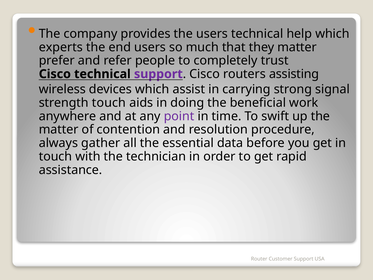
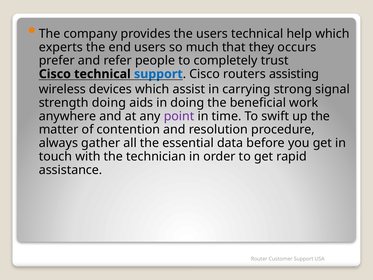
they matter: matter -> occurs
support at (158, 74) colour: purple -> blue
strength touch: touch -> doing
